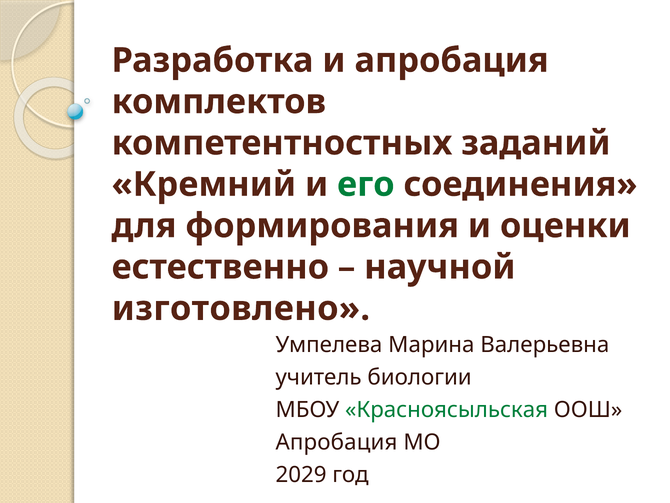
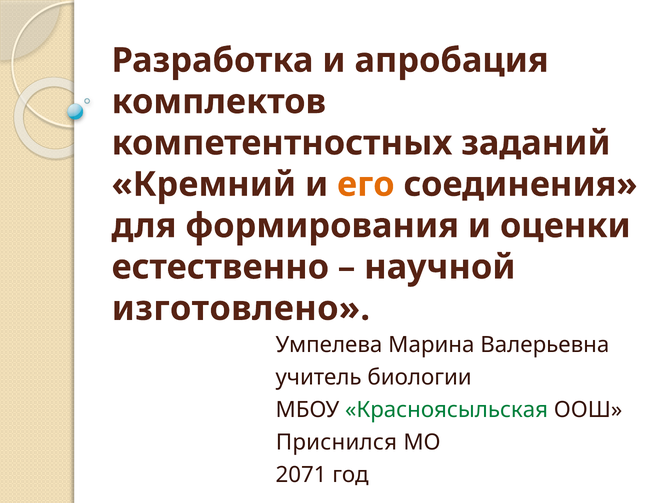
его colour: green -> orange
Апробация at (337, 442): Апробация -> Приснился
2029: 2029 -> 2071
